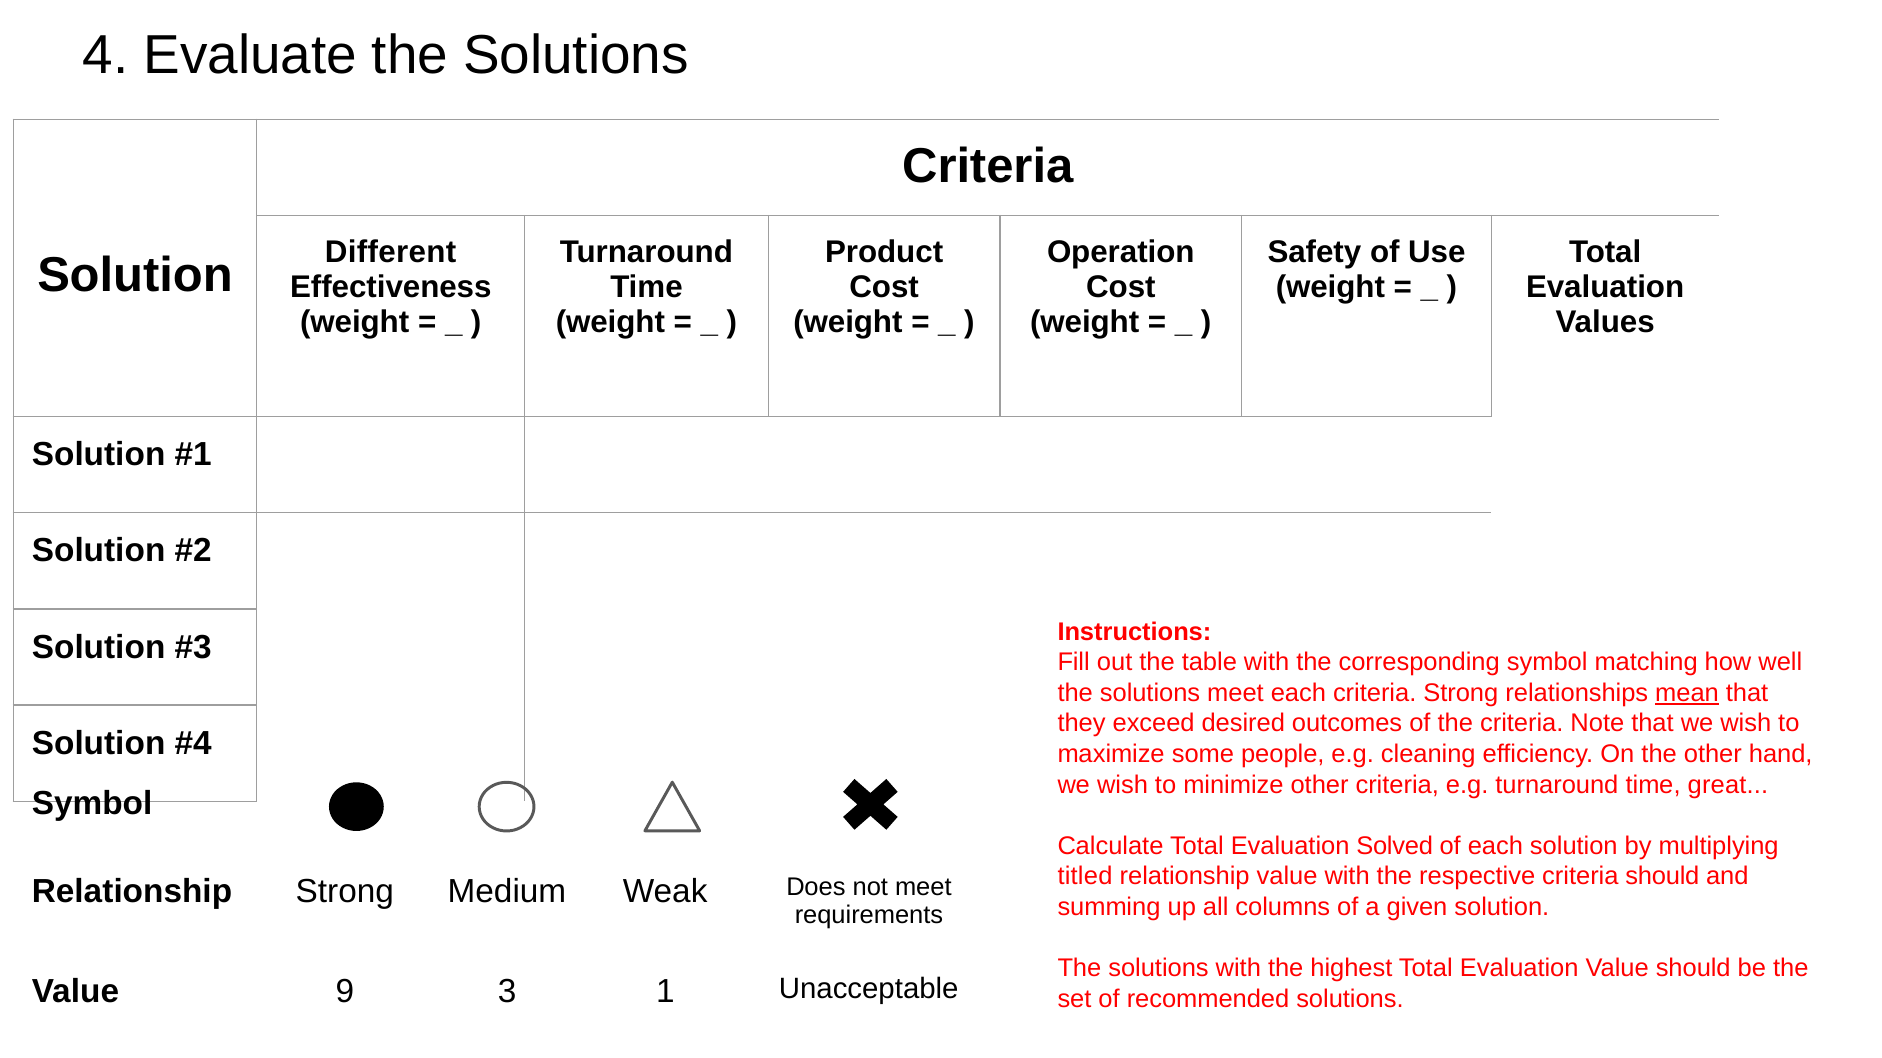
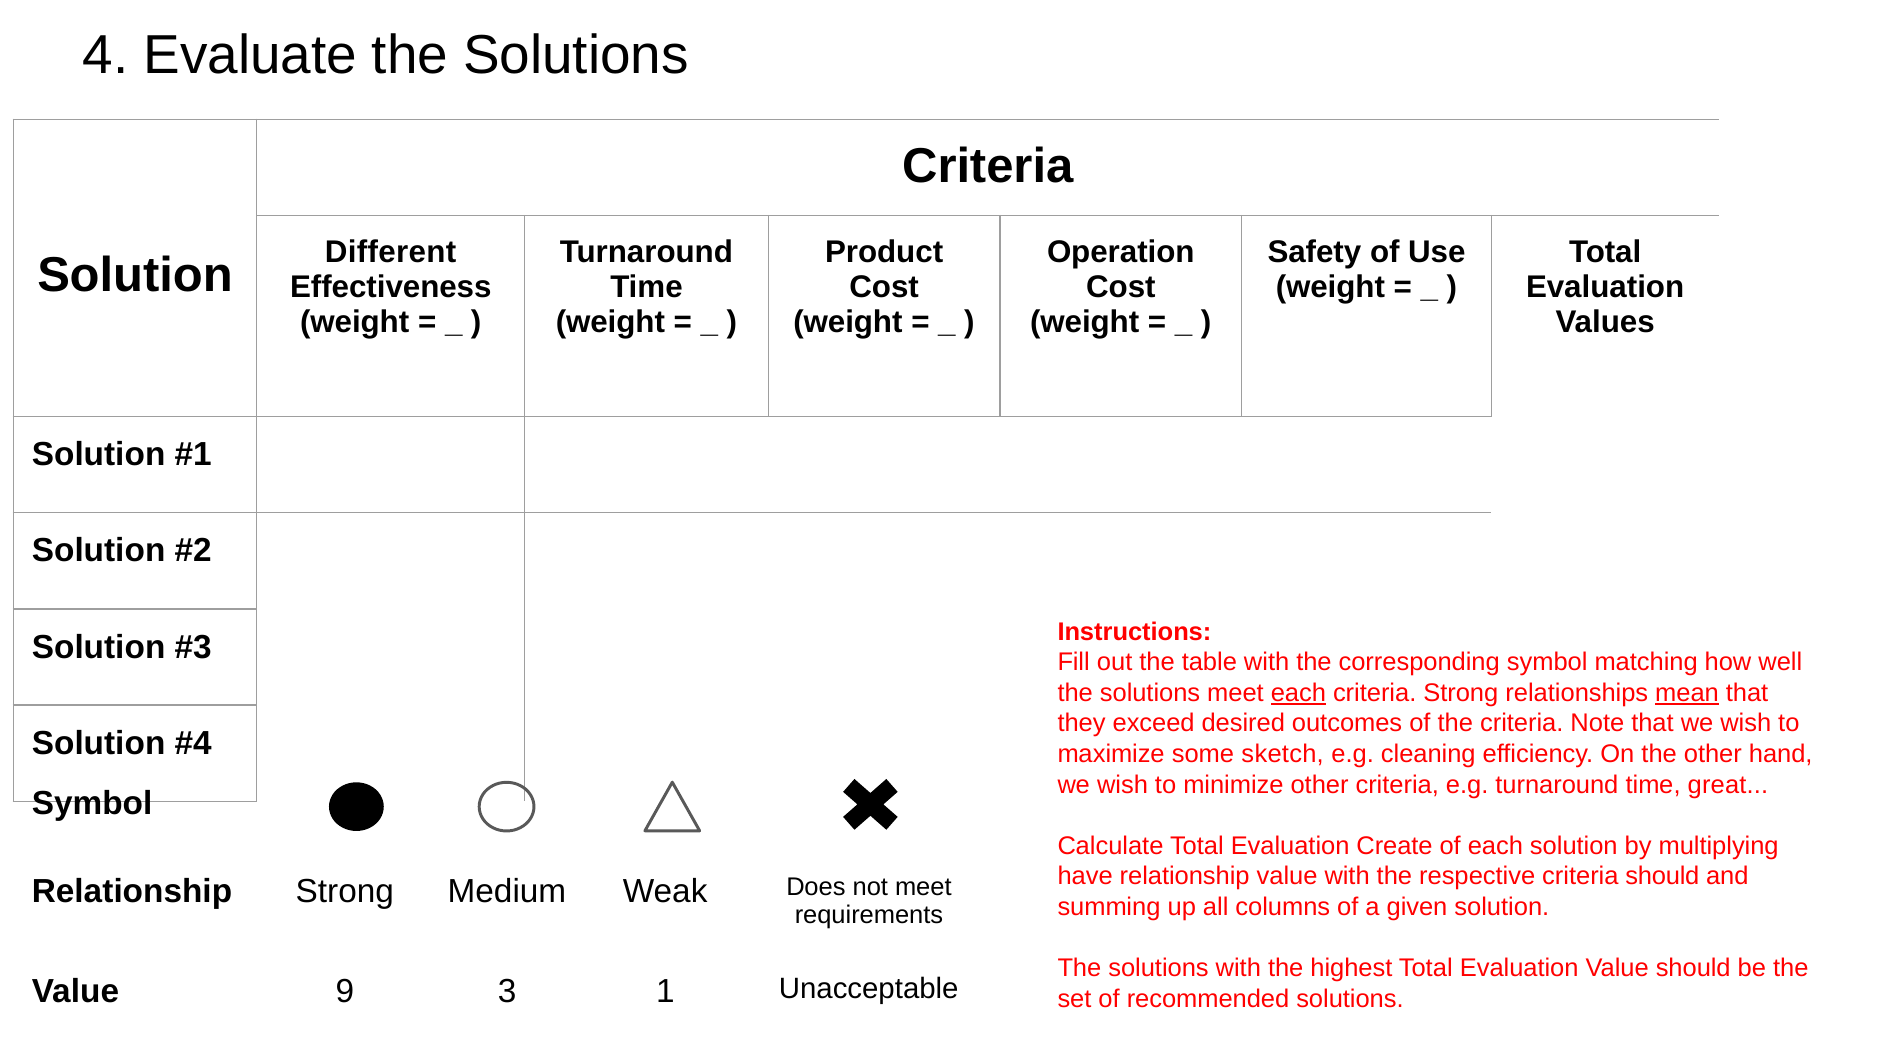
each at (1298, 693) underline: none -> present
people: people -> sketch
Solved: Solved -> Create
titled: titled -> have
